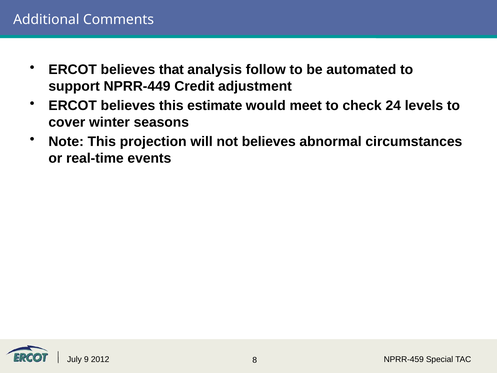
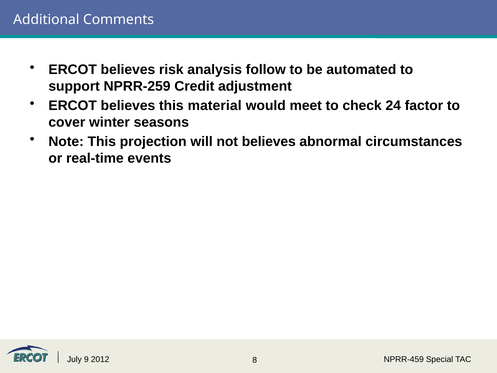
that: that -> risk
NPRR-449: NPRR-449 -> NPRR-259
estimate: estimate -> material
levels: levels -> factor
